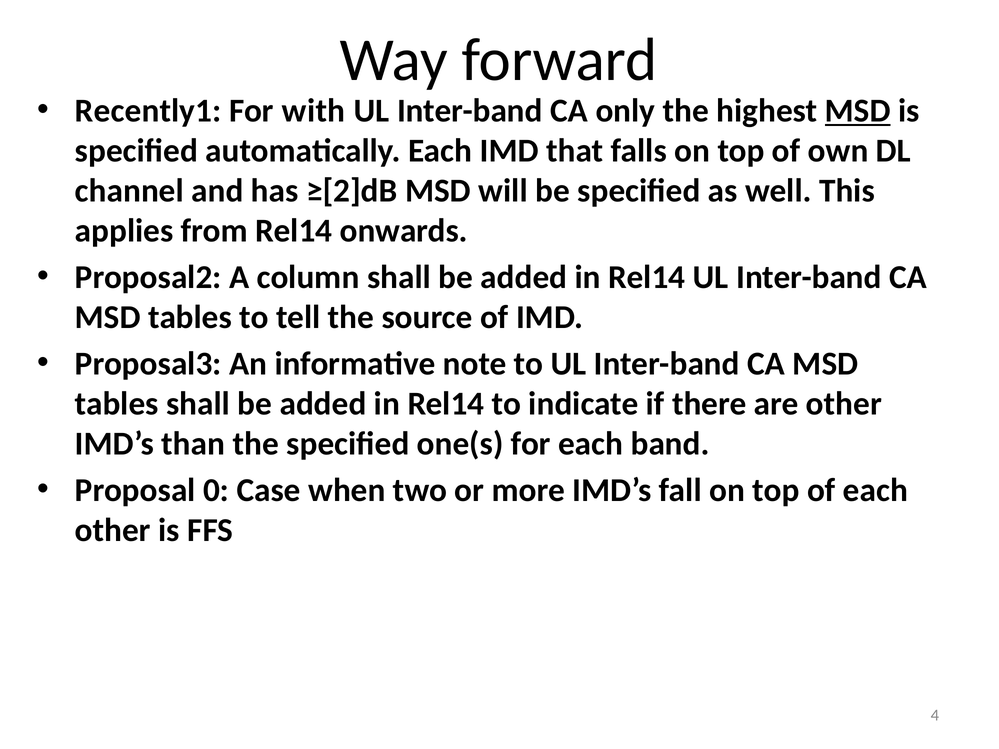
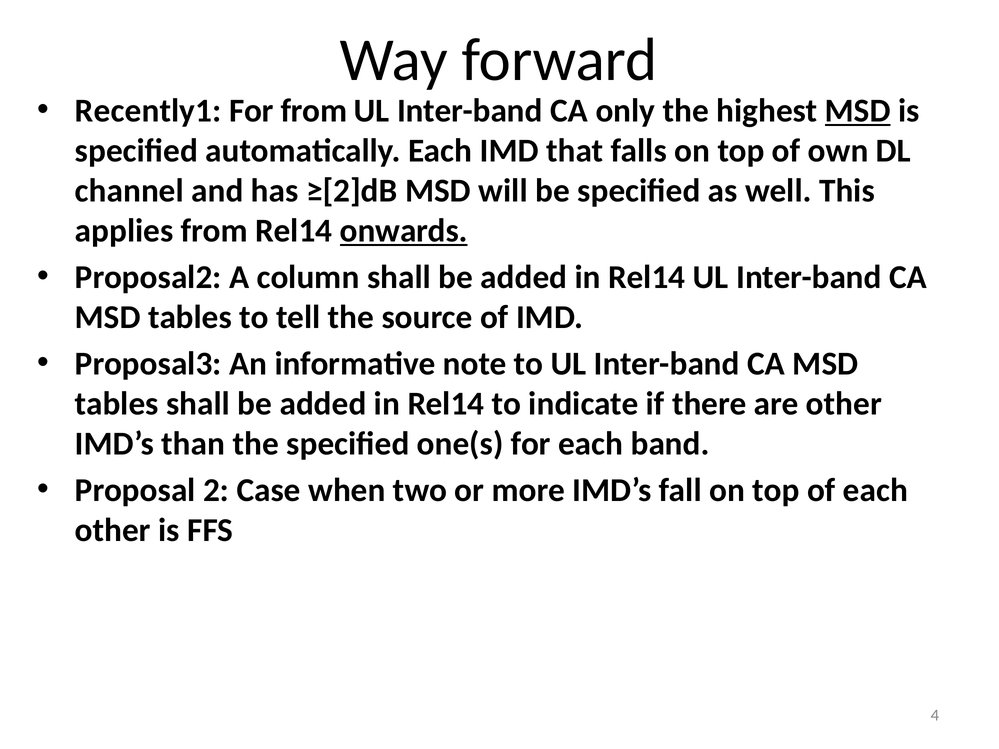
For with: with -> from
onwards underline: none -> present
0: 0 -> 2
